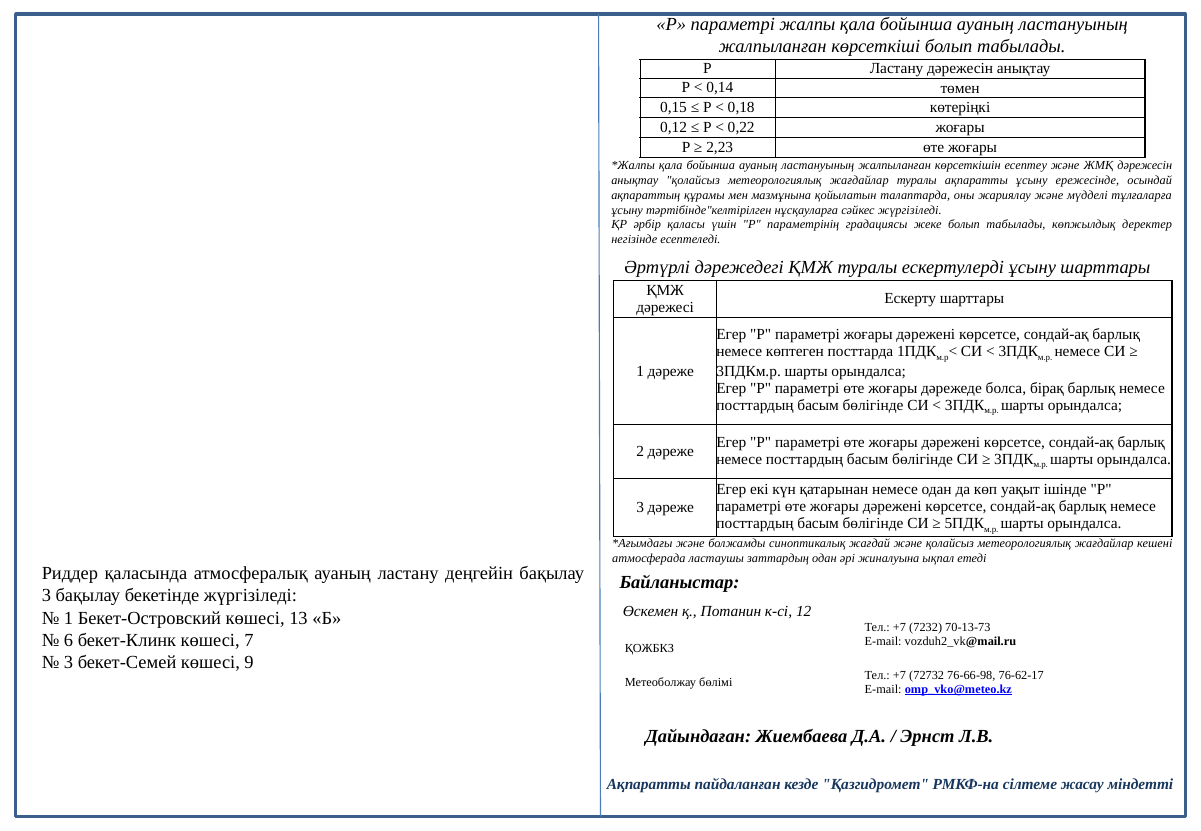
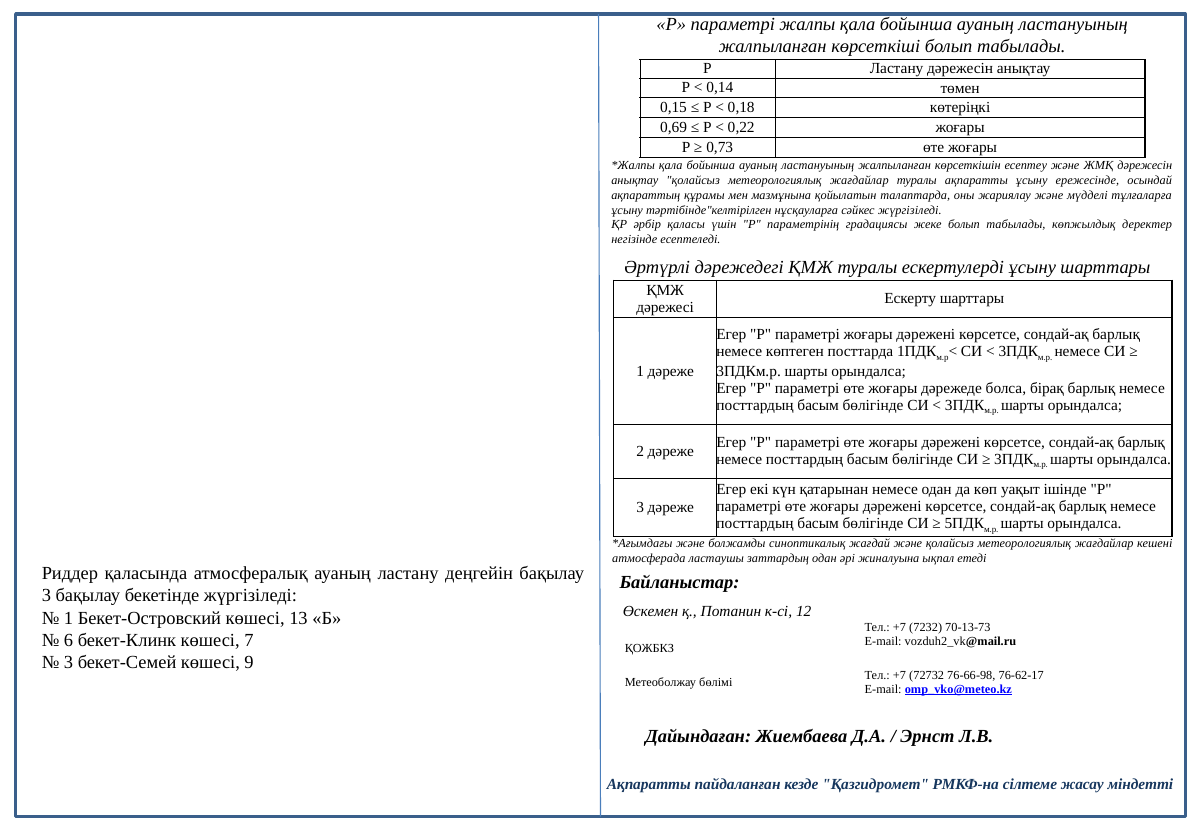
0,12: 0,12 -> 0,69
2,23: 2,23 -> 0,73
